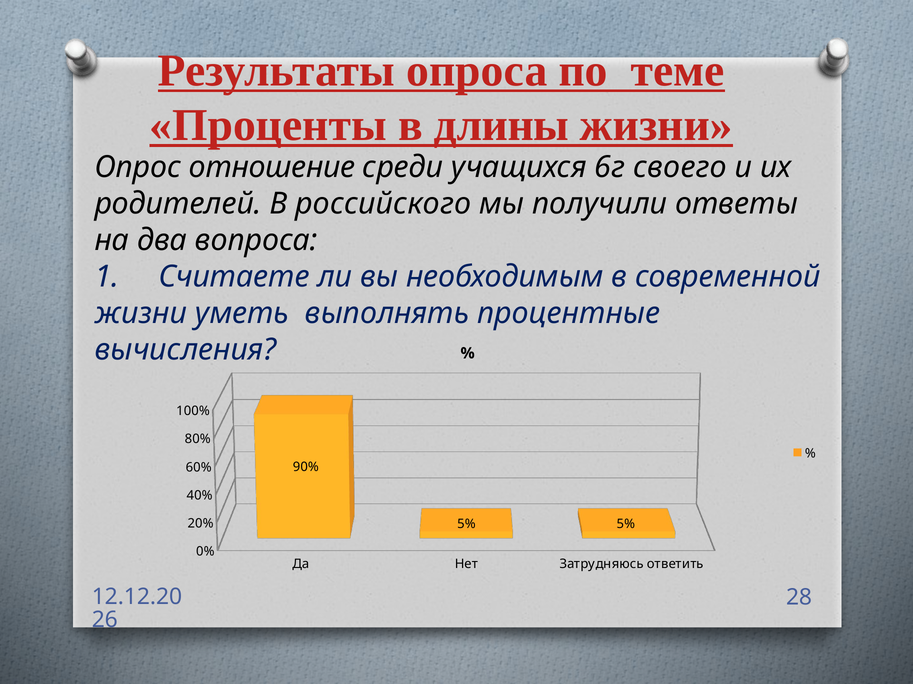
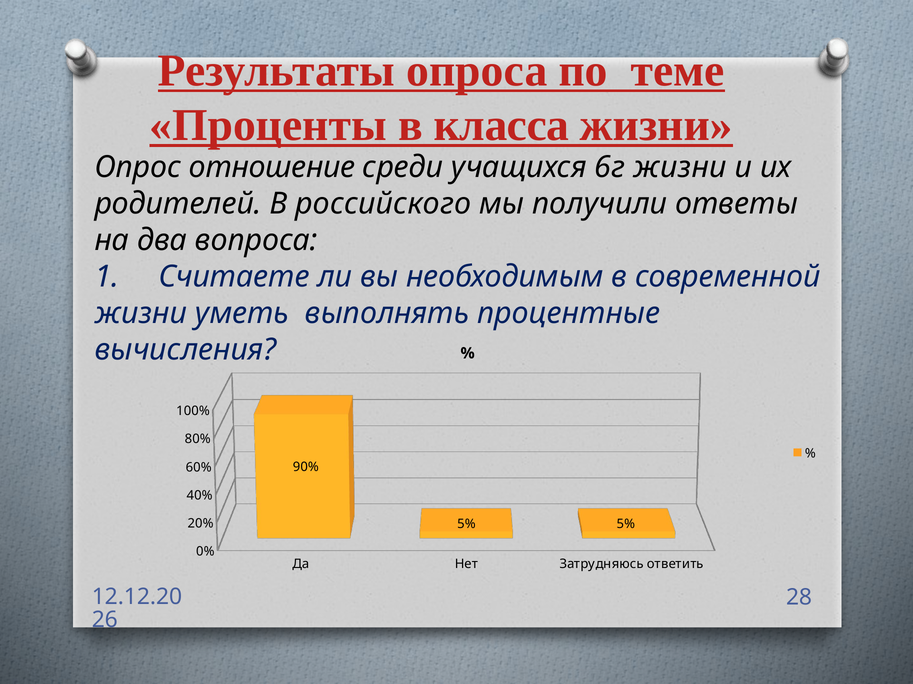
длины: длины -> класса
6г своего: своего -> жизни
